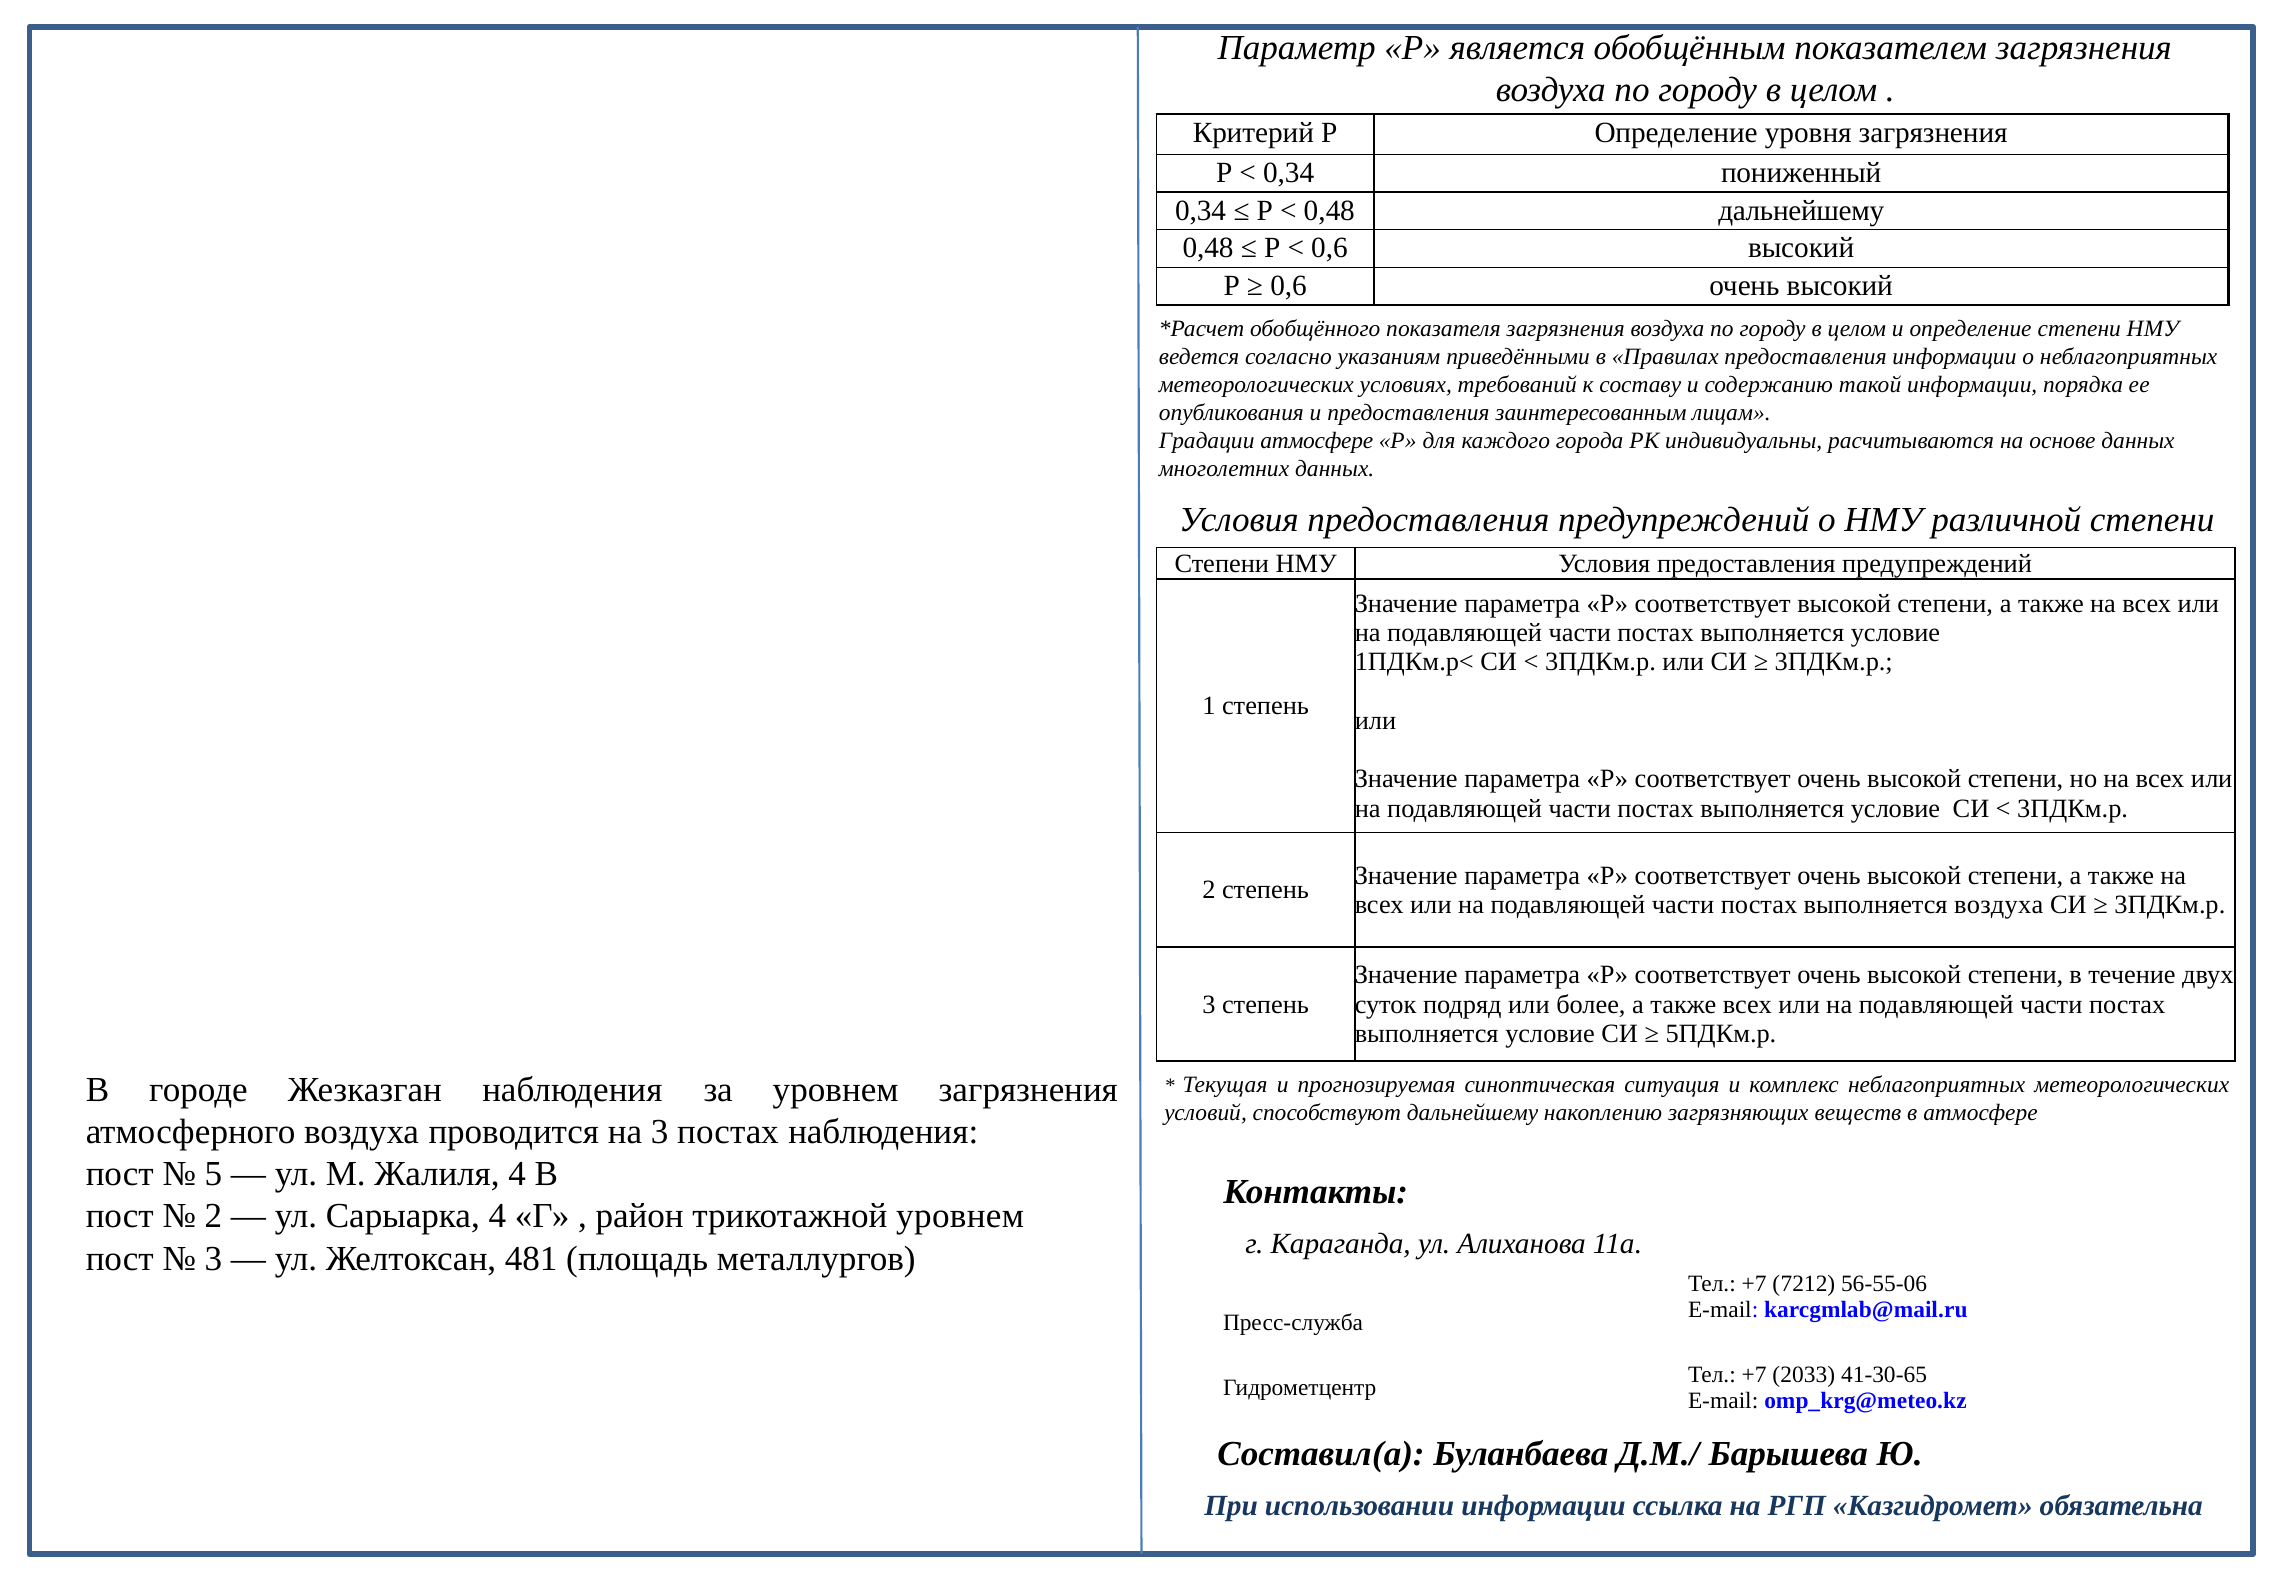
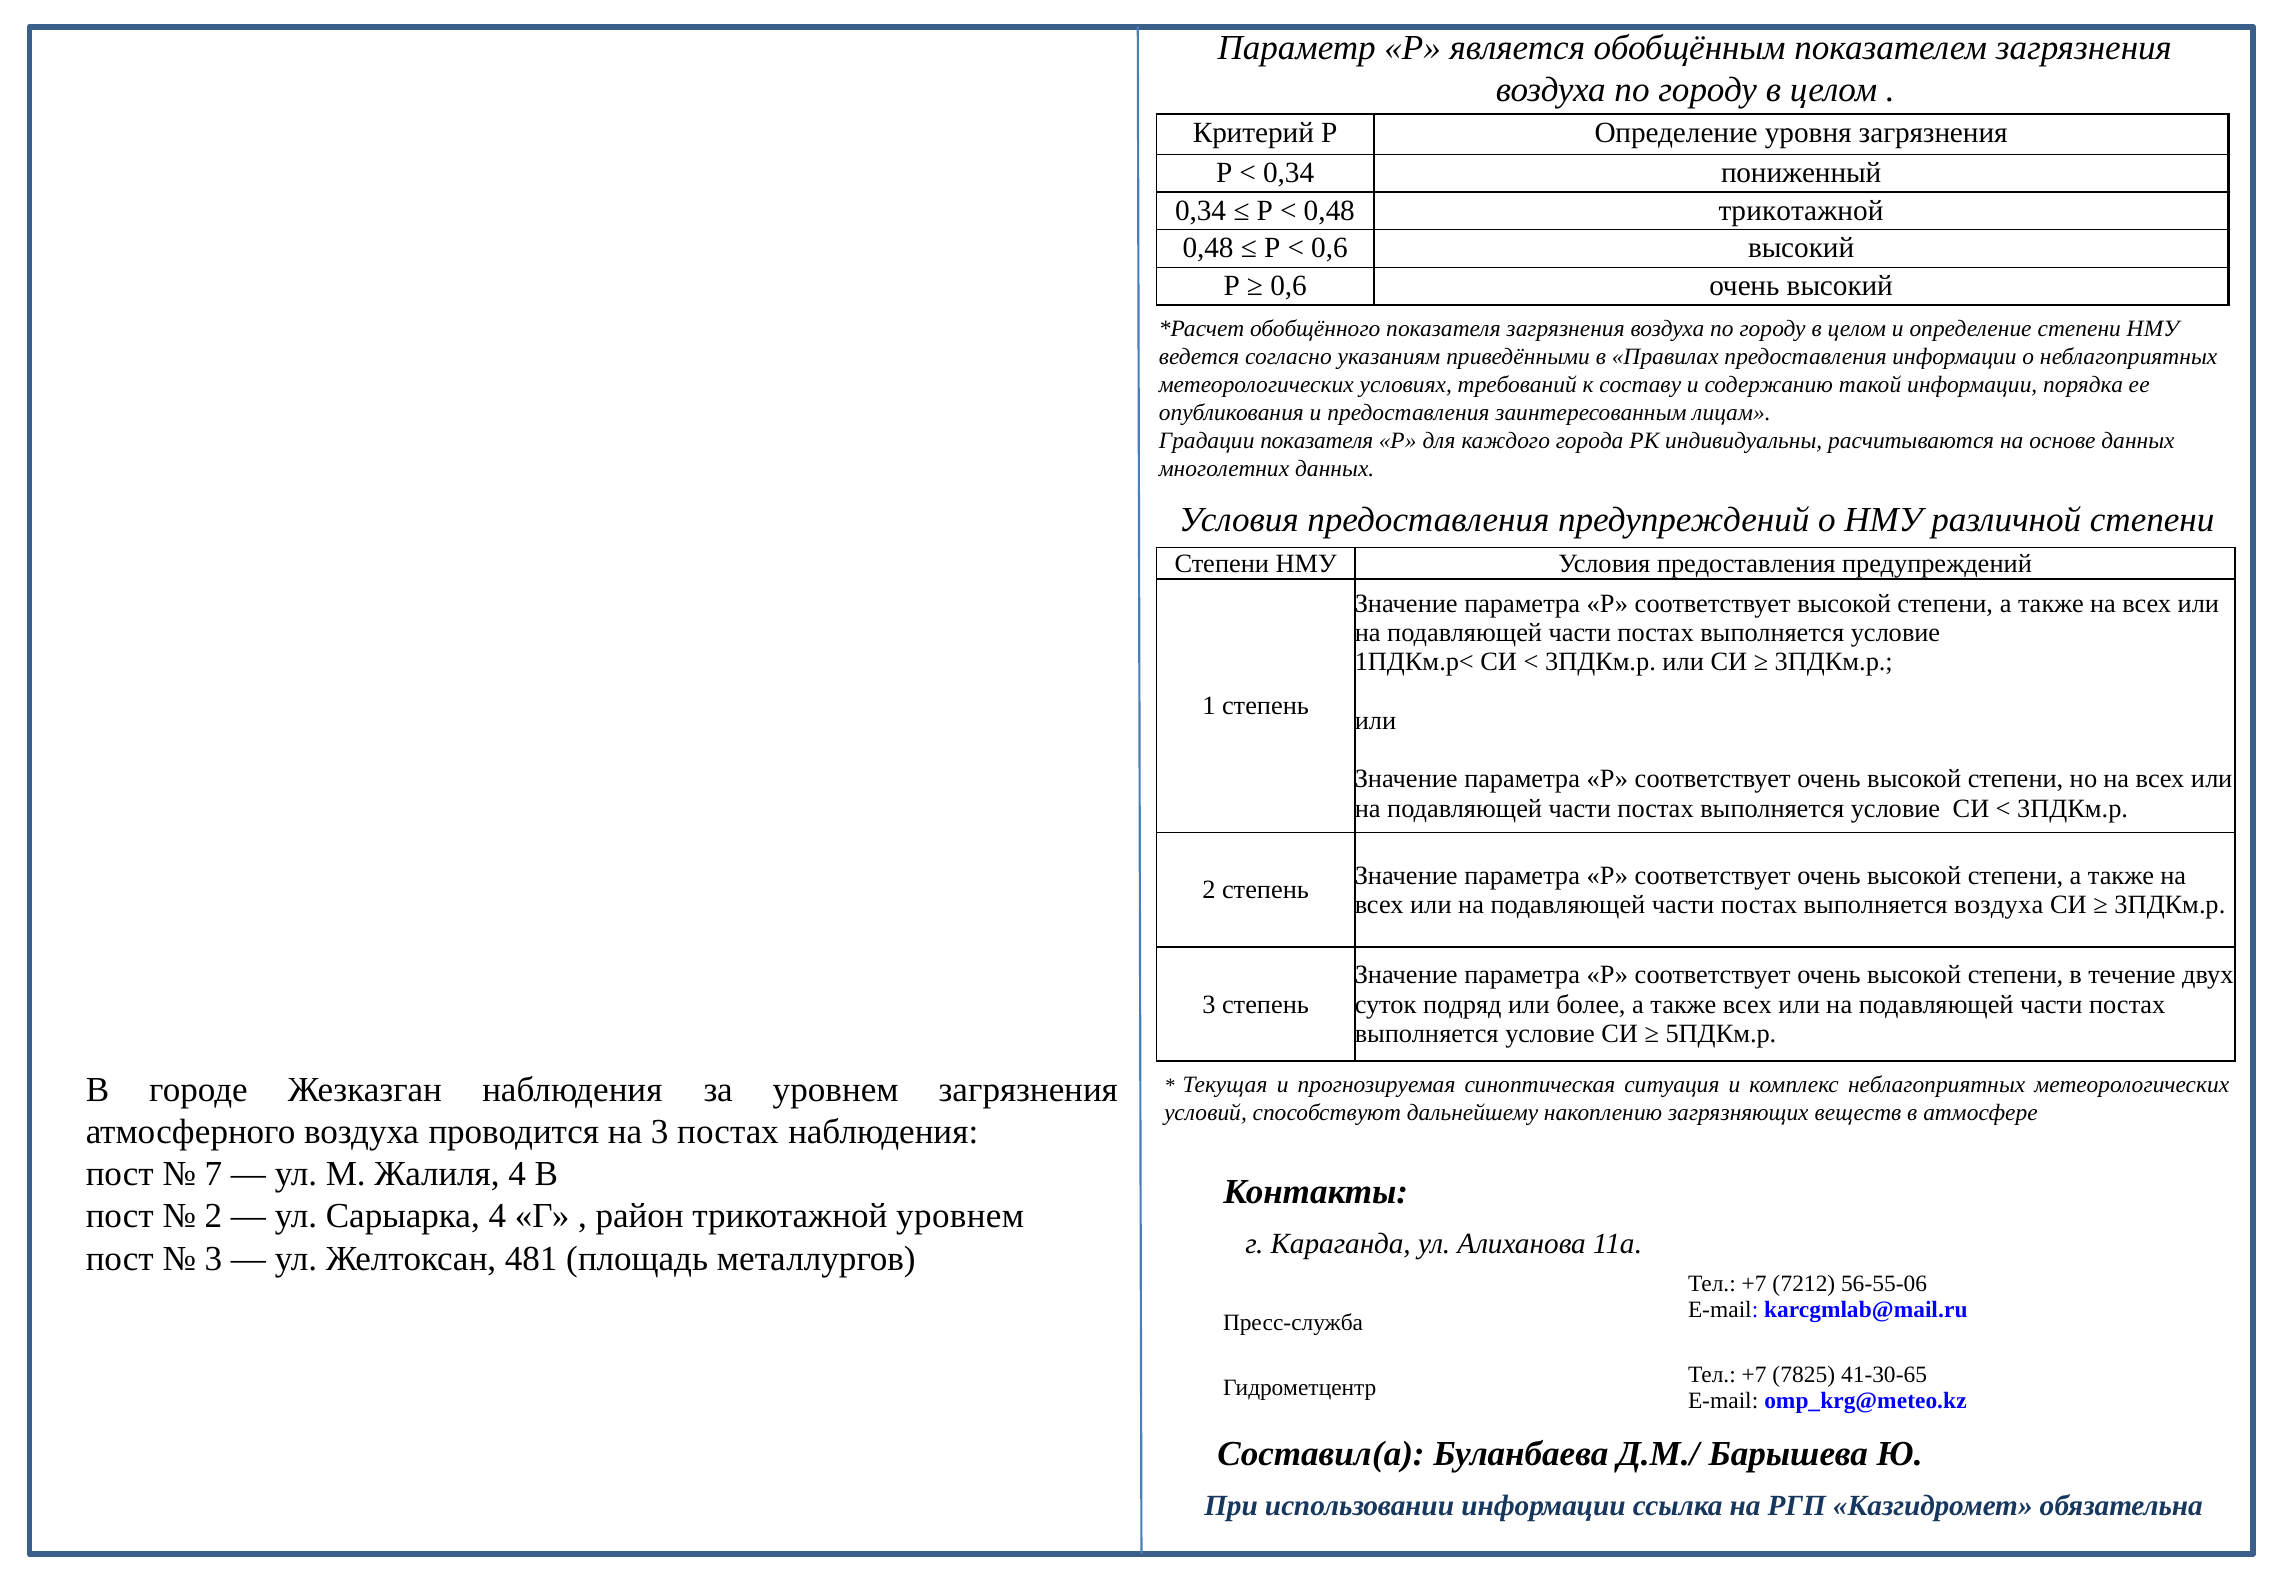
0,48 дальнейшему: дальнейшему -> трикотажной
Градации атмосфере: атмосфере -> показателя
5: 5 -> 7
2033: 2033 -> 7825
